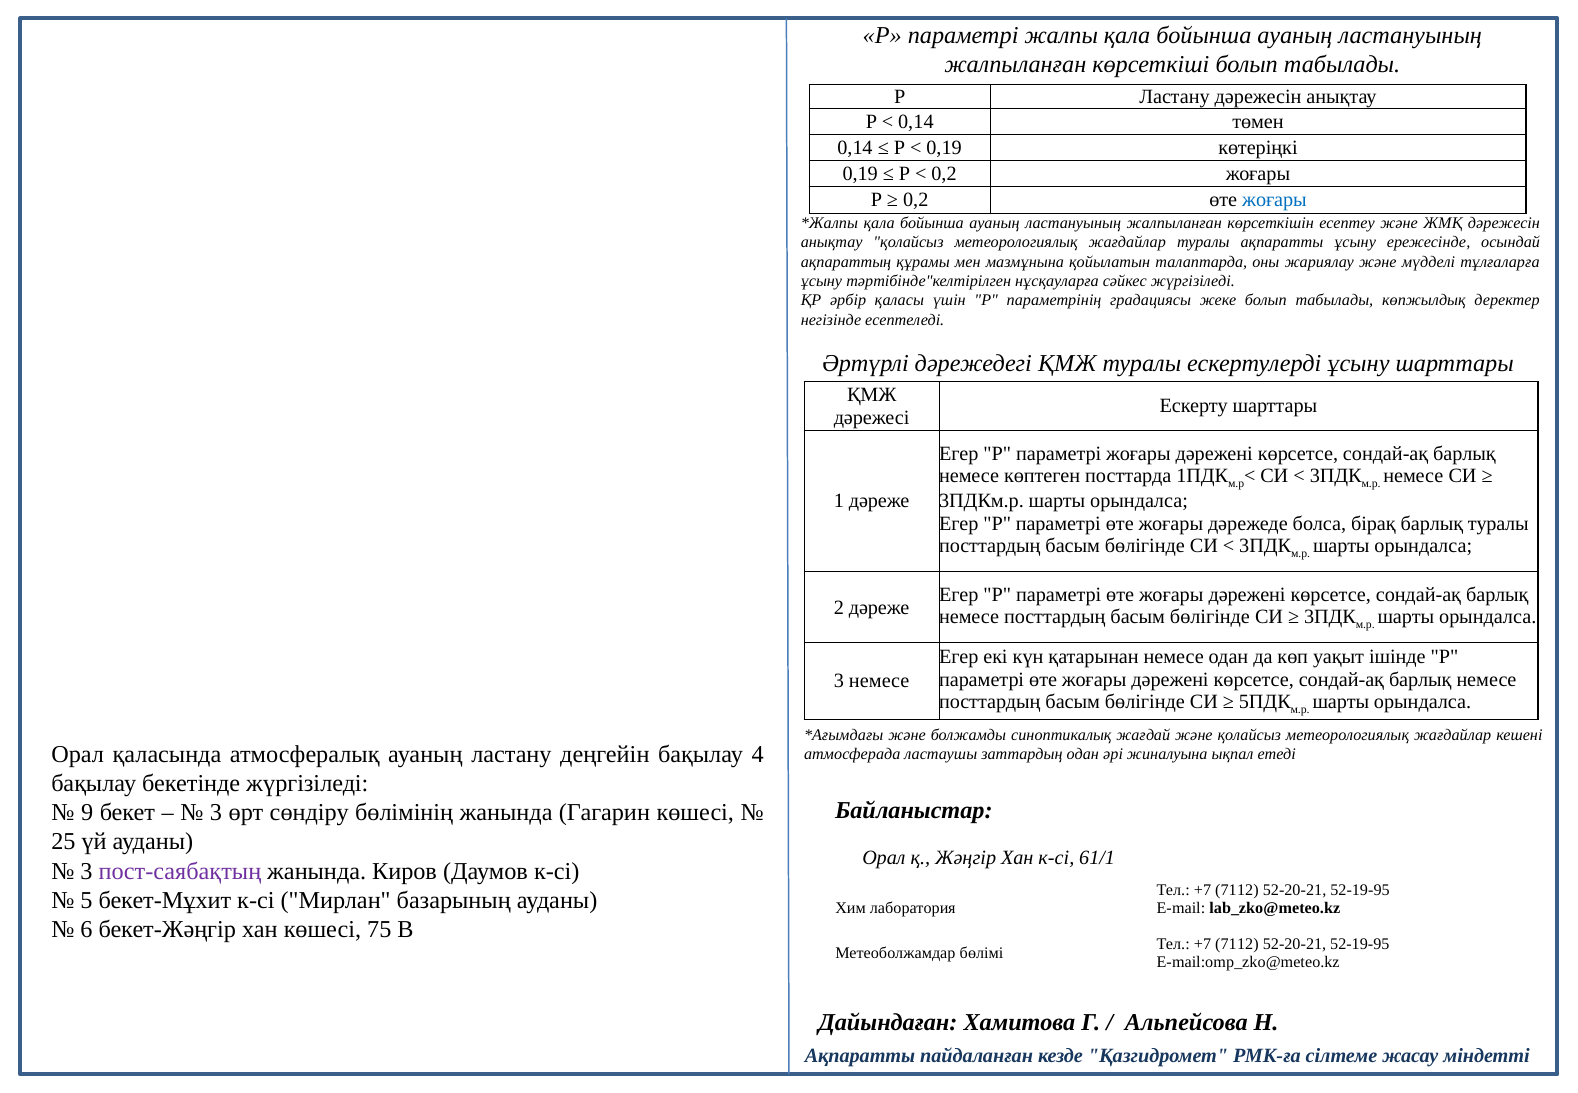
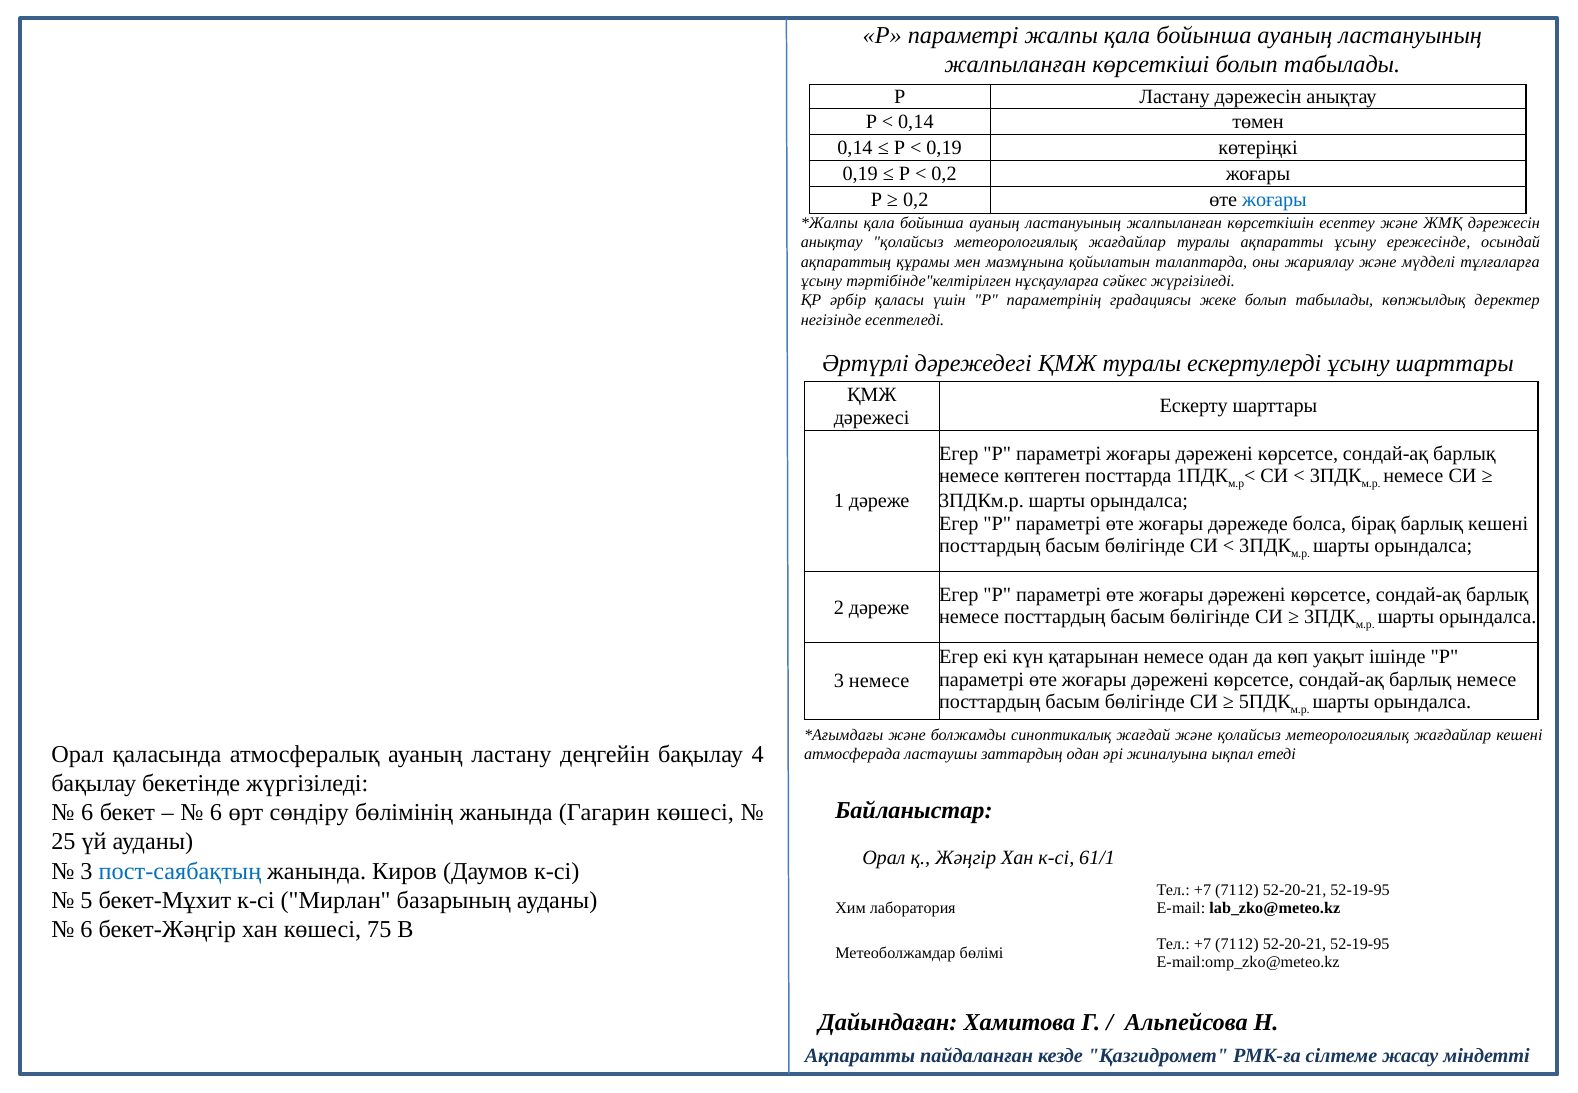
барлық туралы: туралы -> кешені
9 at (87, 812): 9 -> 6
3 at (216, 812): 3 -> 6
пост-саябақтың colour: purple -> blue
